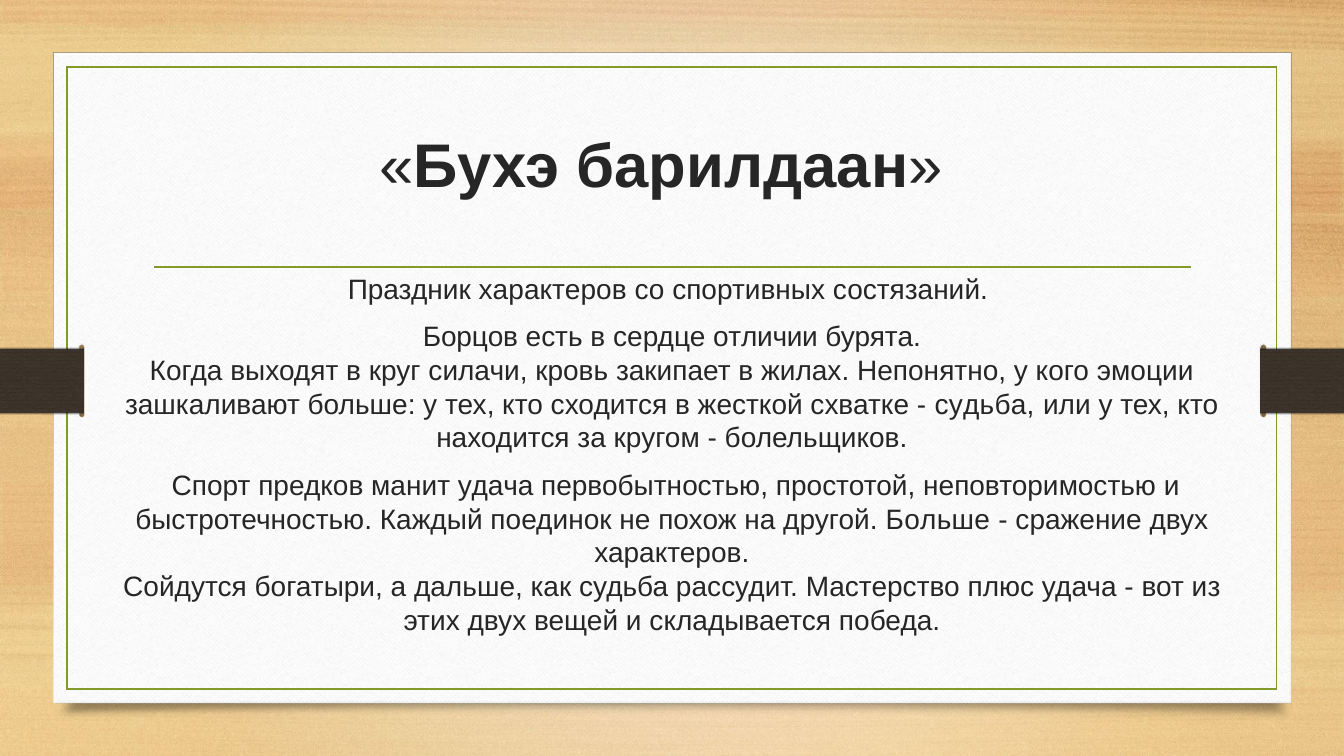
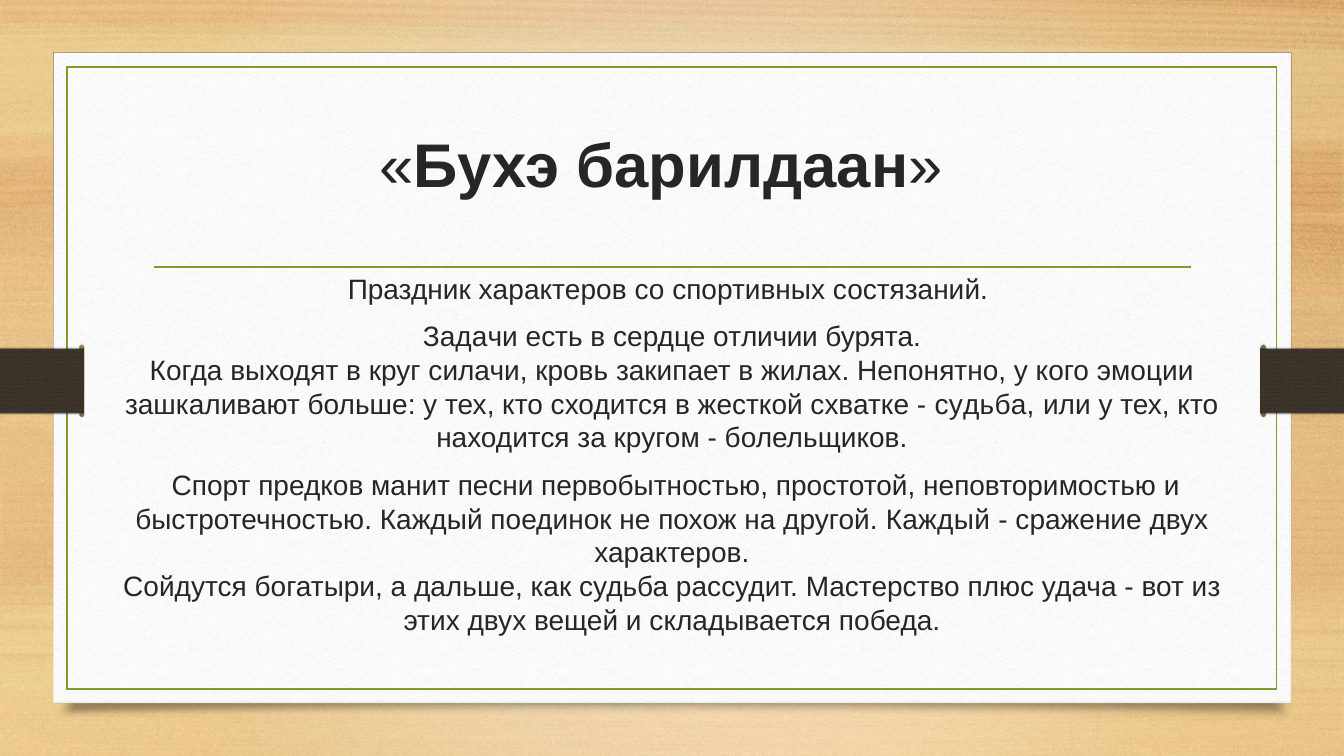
Борцов: Борцов -> Задачи
манит удача: удача -> песни
другой Больше: Больше -> Каждый
